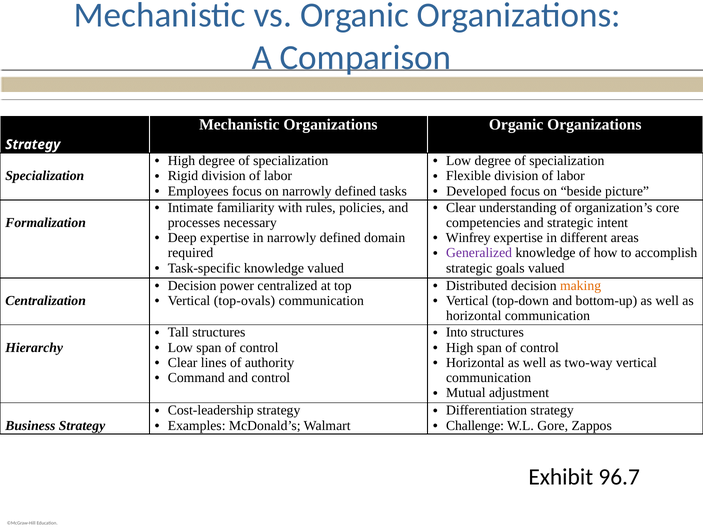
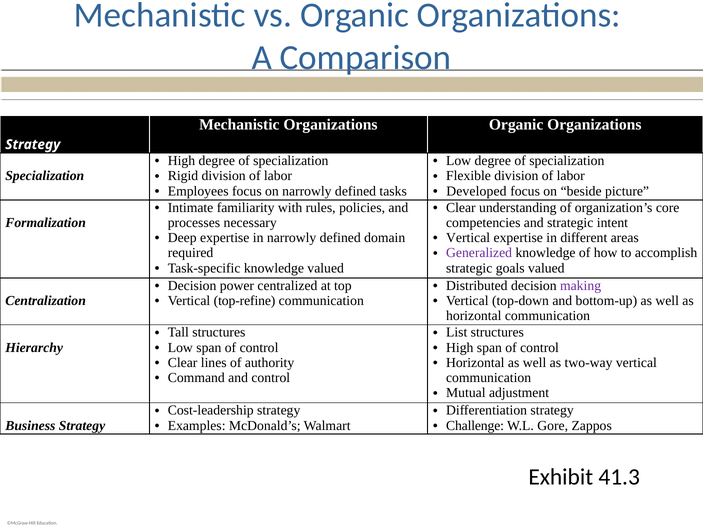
Winfrey at (468, 237): Winfrey -> Vertical
making colour: orange -> purple
top-ovals: top-ovals -> top-refine
Into: Into -> List
96.7: 96.7 -> 41.3
